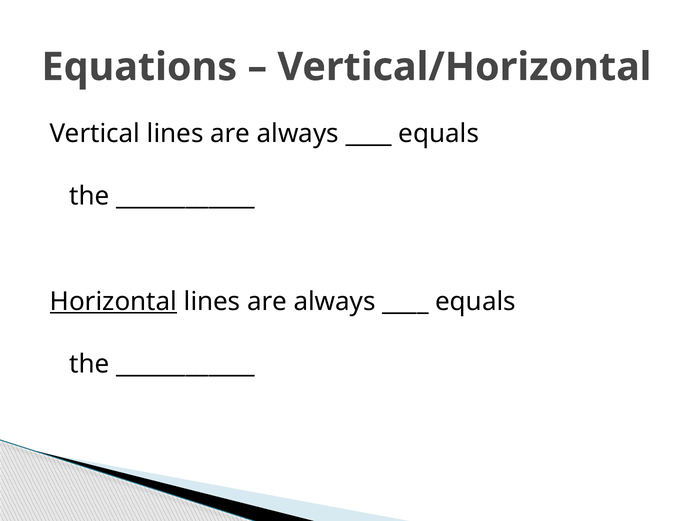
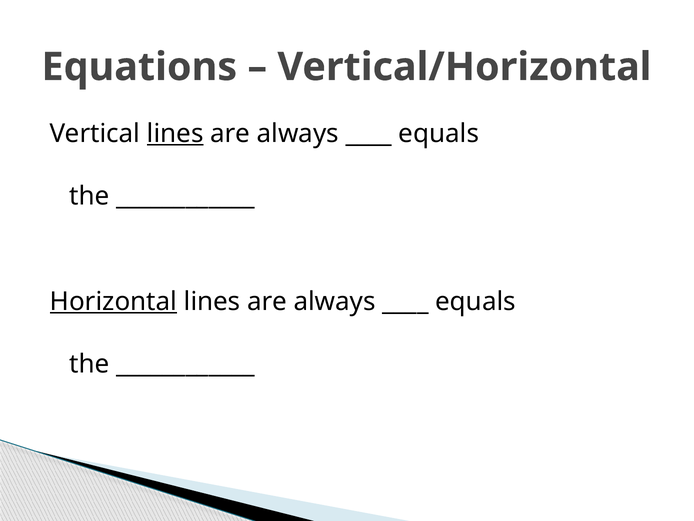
lines at (175, 133) underline: none -> present
